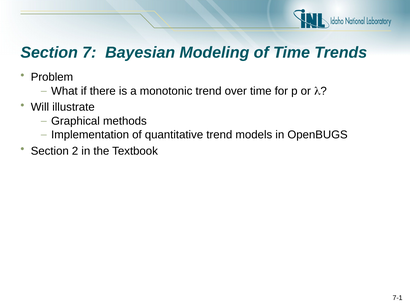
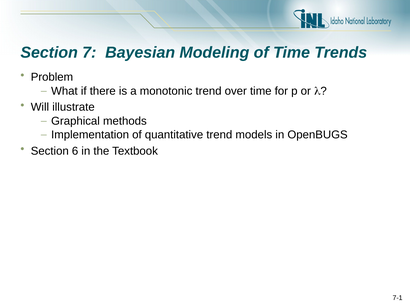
2: 2 -> 6
